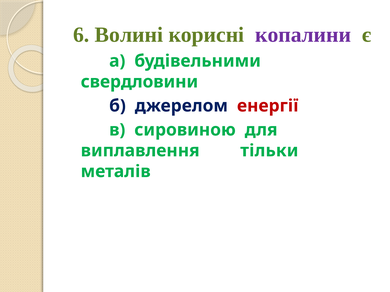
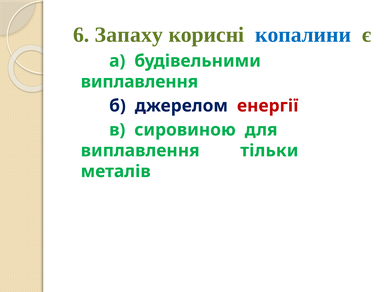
Волині: Волині -> Запаху
копалини colour: purple -> blue
свердловини at (139, 82): свердловини -> виплавлення
